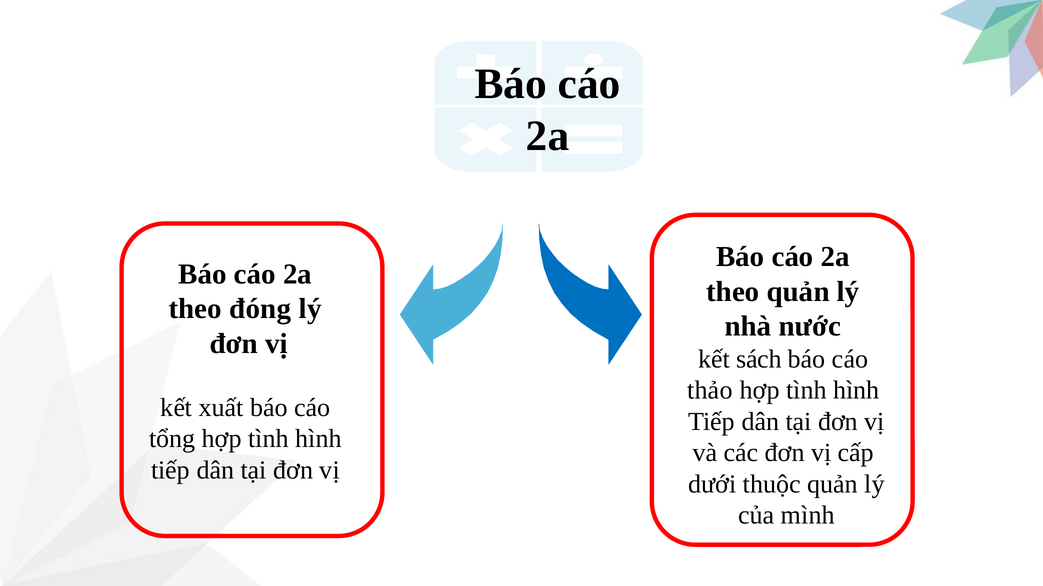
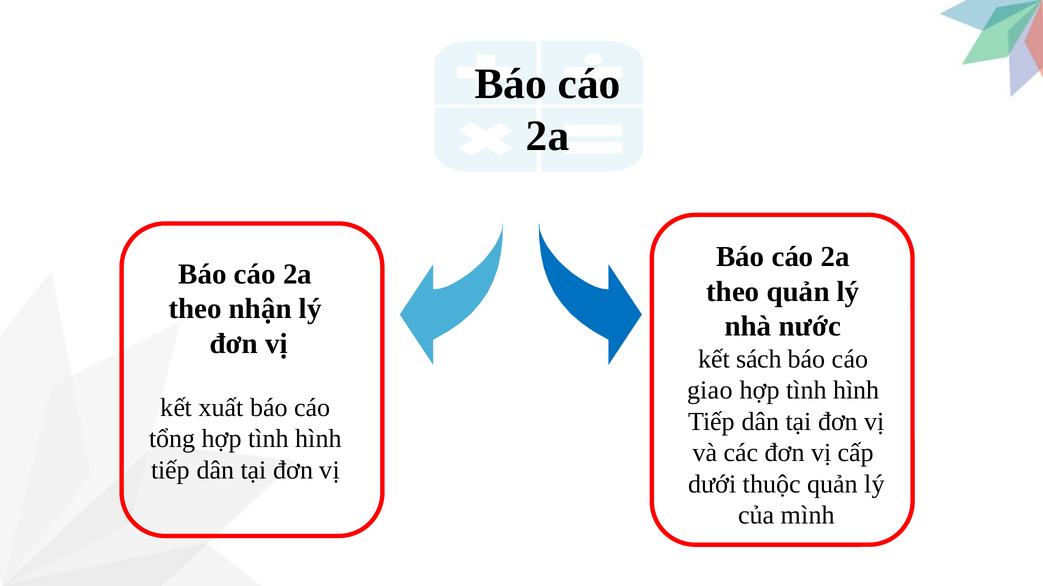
đóng: đóng -> nhận
thảo: thảo -> giao
